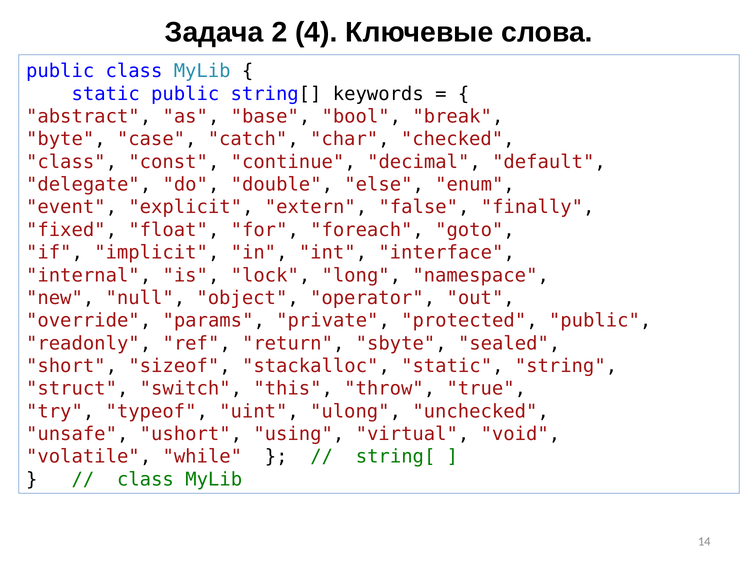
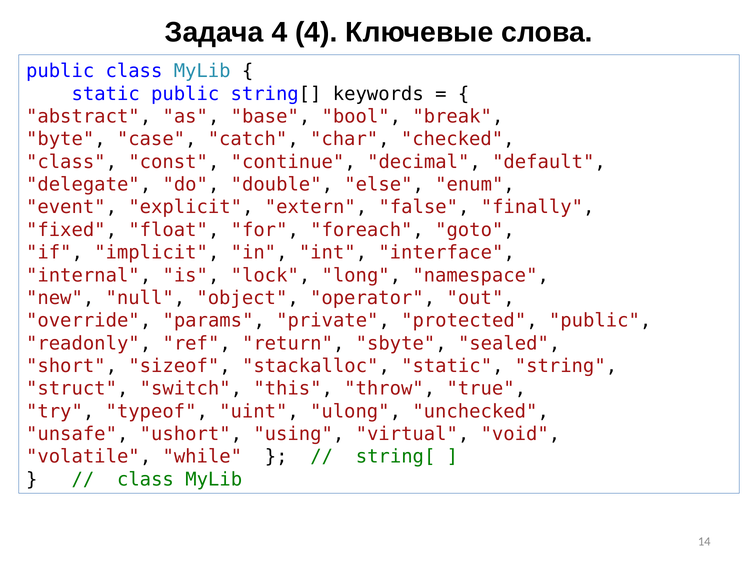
Задача 2: 2 -> 4
